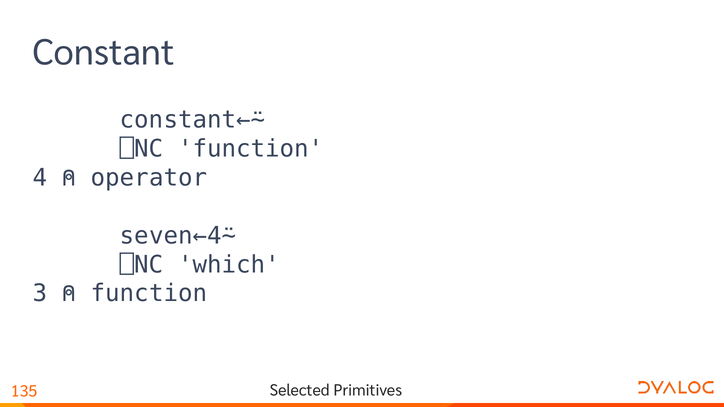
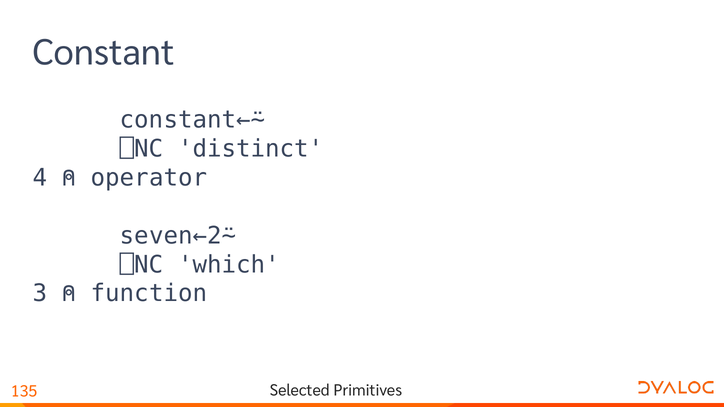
⎕NC function: function -> distinct
seven←4⍨: seven←4⍨ -> seven←2⍨
